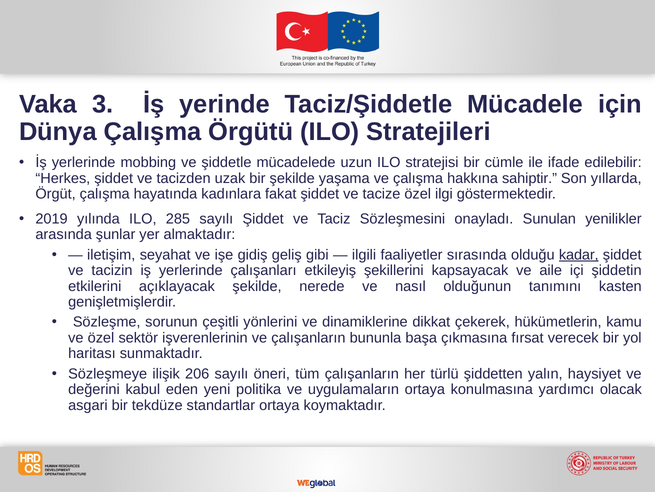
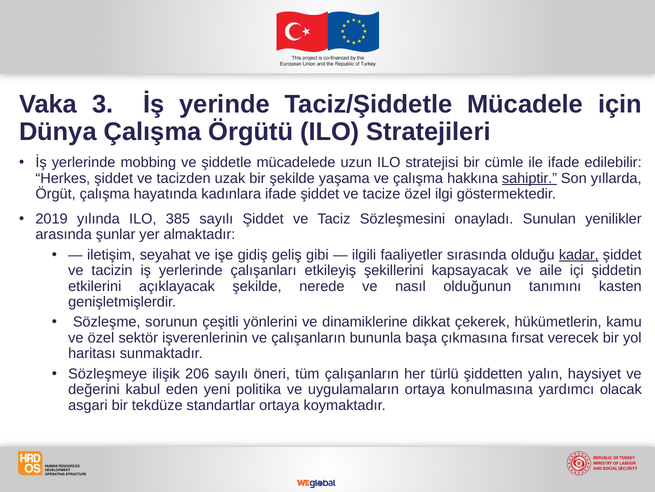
sahiptir underline: none -> present
kadınlara fakat: fakat -> ifade
285: 285 -> 385
